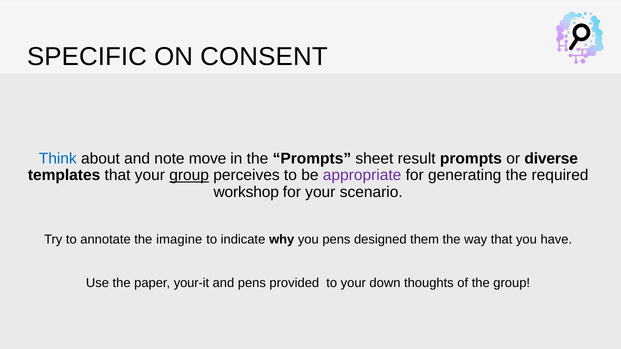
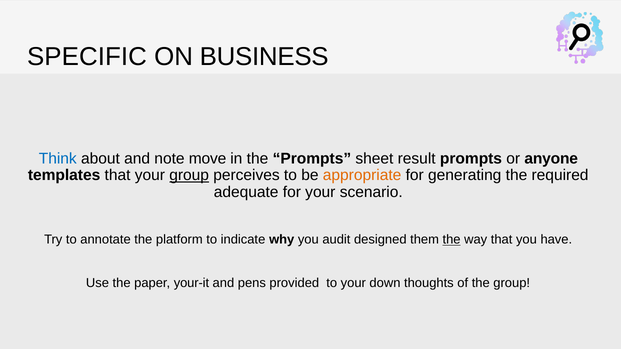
CONSENT: CONSENT -> BUSINESS
diverse: diverse -> anyone
appropriate colour: purple -> orange
workshop: workshop -> adequate
imagine: imagine -> platform
you pens: pens -> audit
the at (452, 240) underline: none -> present
